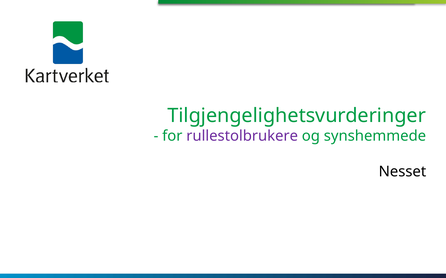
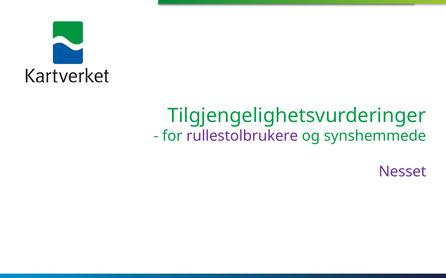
Nesset colour: black -> purple
